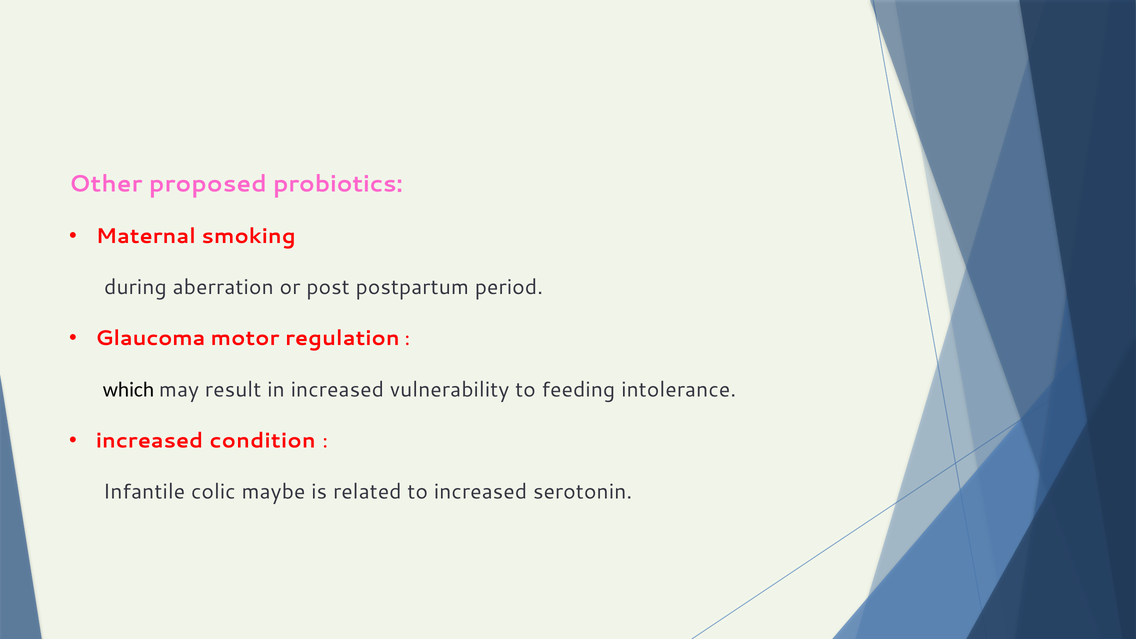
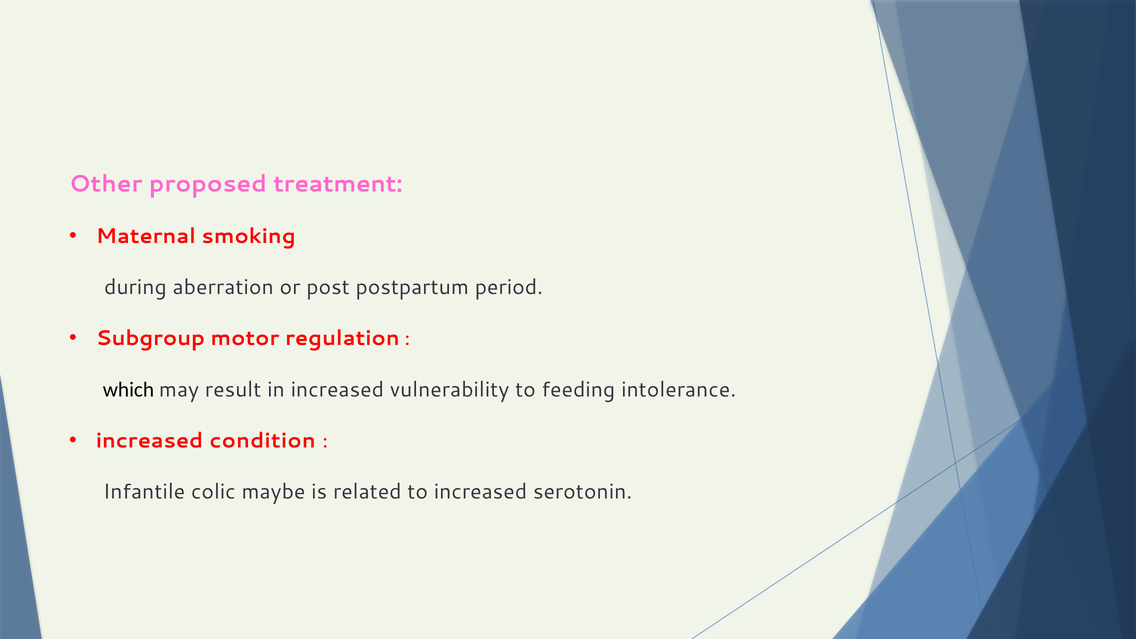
probiotics: probiotics -> treatment
Glaucoma: Glaucoma -> Subgroup
